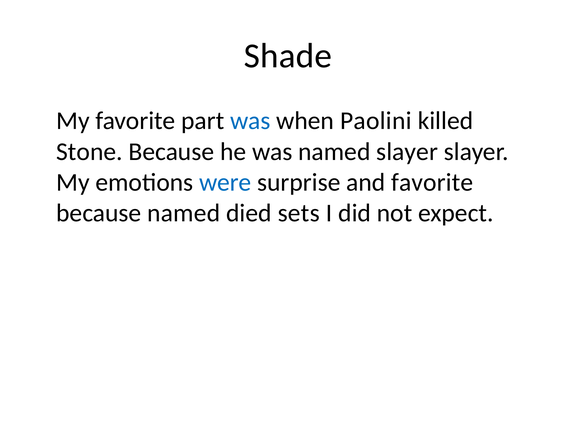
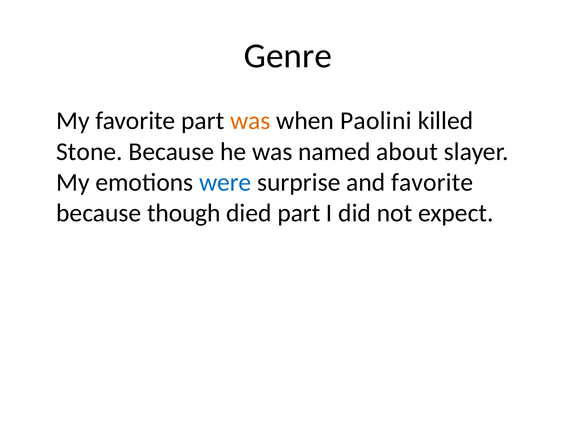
Shade: Shade -> Genre
was at (250, 121) colour: blue -> orange
named slayer: slayer -> about
because named: named -> though
died sets: sets -> part
